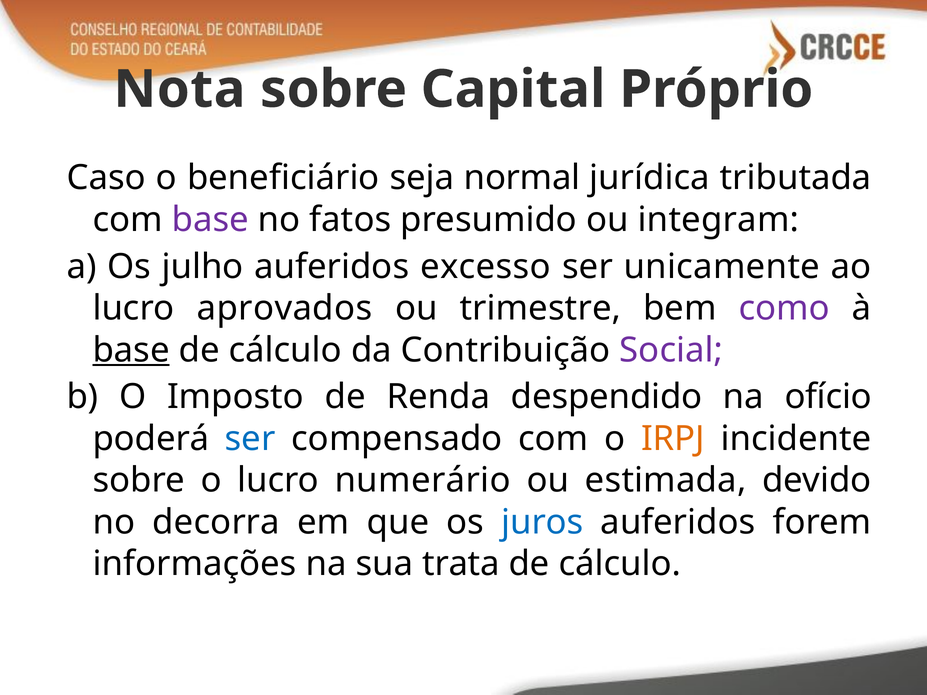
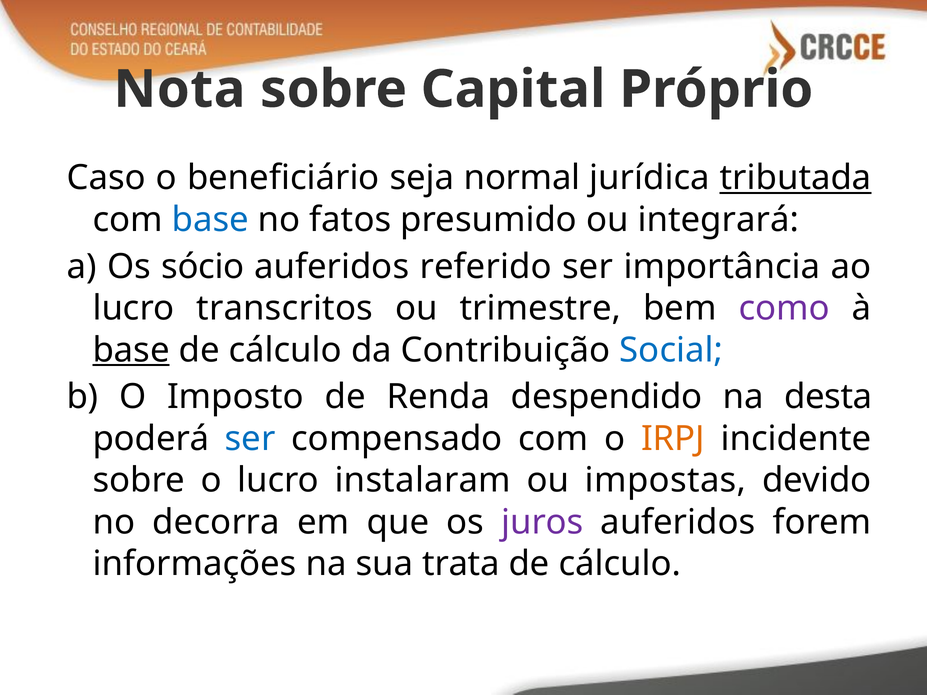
tributada underline: none -> present
base at (210, 220) colour: purple -> blue
integram: integram -> integrará
julho: julho -> sócio
excesso: excesso -> referido
unicamente: unicamente -> importância
aprovados: aprovados -> transcritos
Social colour: purple -> blue
ofício: ofício -> desta
numerário: numerário -> instalaram
estimada: estimada -> impostas
juros colour: blue -> purple
